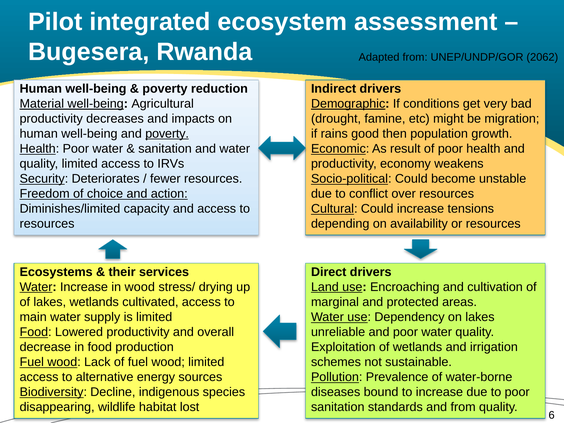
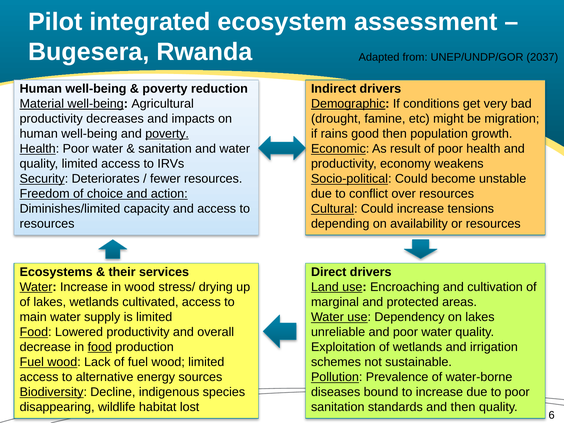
2062: 2062 -> 2037
food at (100, 347) underline: none -> present
and from: from -> then
